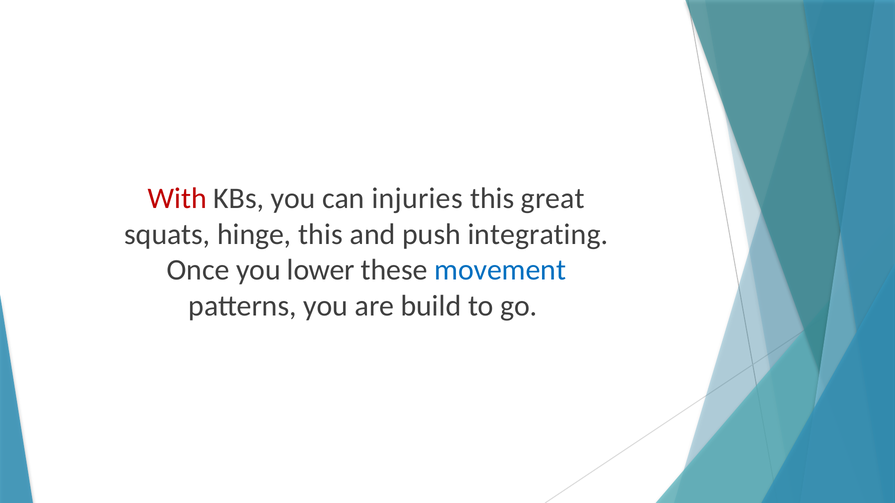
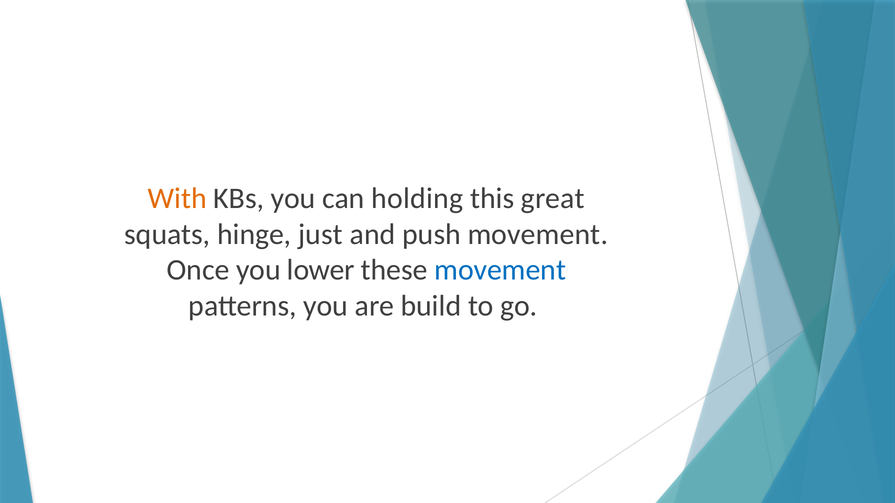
With colour: red -> orange
injuries: injuries -> holding
hinge this: this -> just
push integrating: integrating -> movement
